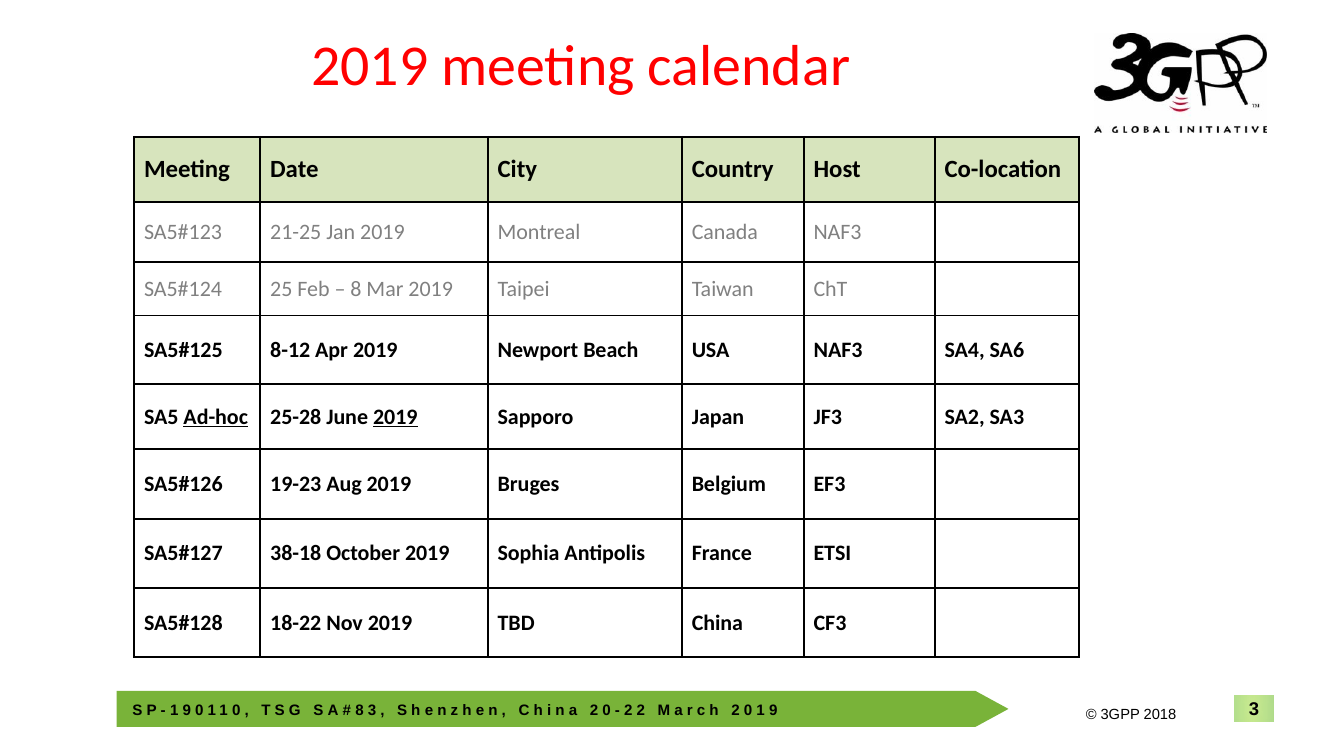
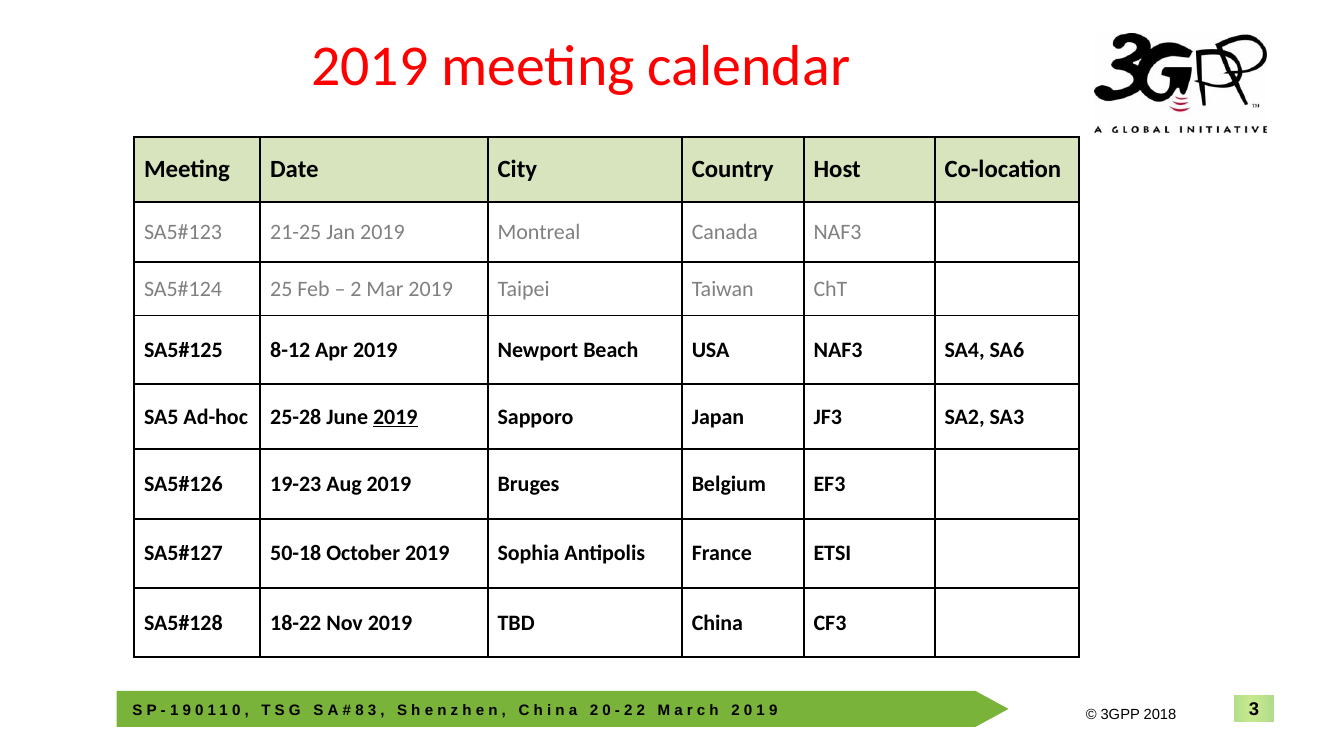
8 at (356, 289): 8 -> 2
Ad-hoc underline: present -> none
38-18: 38-18 -> 50-18
